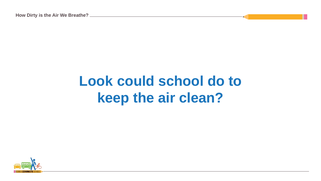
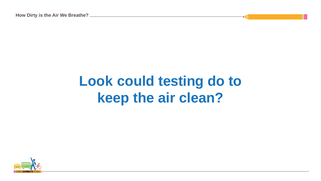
school: school -> testing
